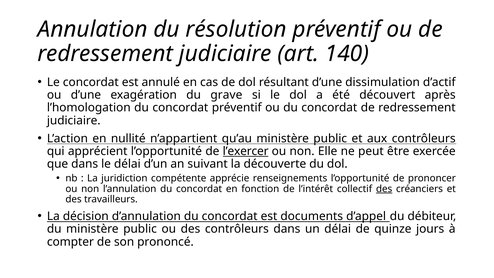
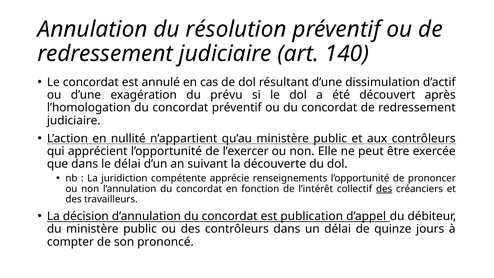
grave: grave -> prévu
l’exercer underline: present -> none
documents: documents -> publication
